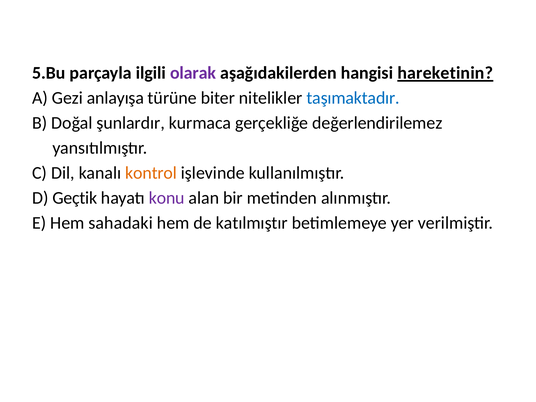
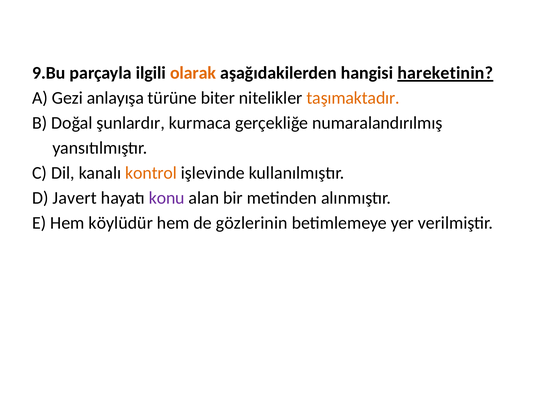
5.Bu: 5.Bu -> 9.Bu
olarak colour: purple -> orange
taşımaktadır colour: blue -> orange
değerlendirilemez: değerlendirilemez -> numaralandırılmış
Geçtik: Geçtik -> Javert
sahadaki: sahadaki -> köylüdür
katılmıştır: katılmıştır -> gözlerinin
